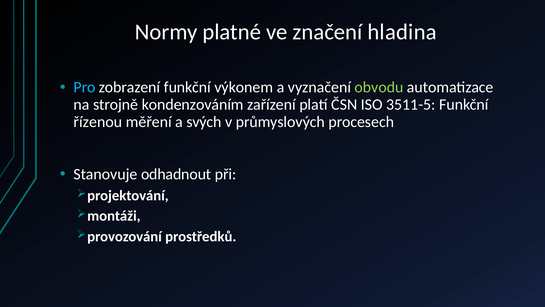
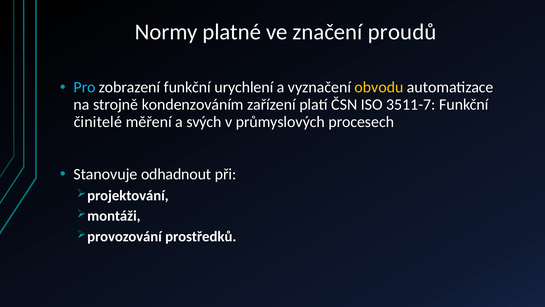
hladina: hladina -> proudů
výkonem: výkonem -> urychlení
obvodu colour: light green -> yellow
3511-5: 3511-5 -> 3511-7
řízenou: řízenou -> činitelé
